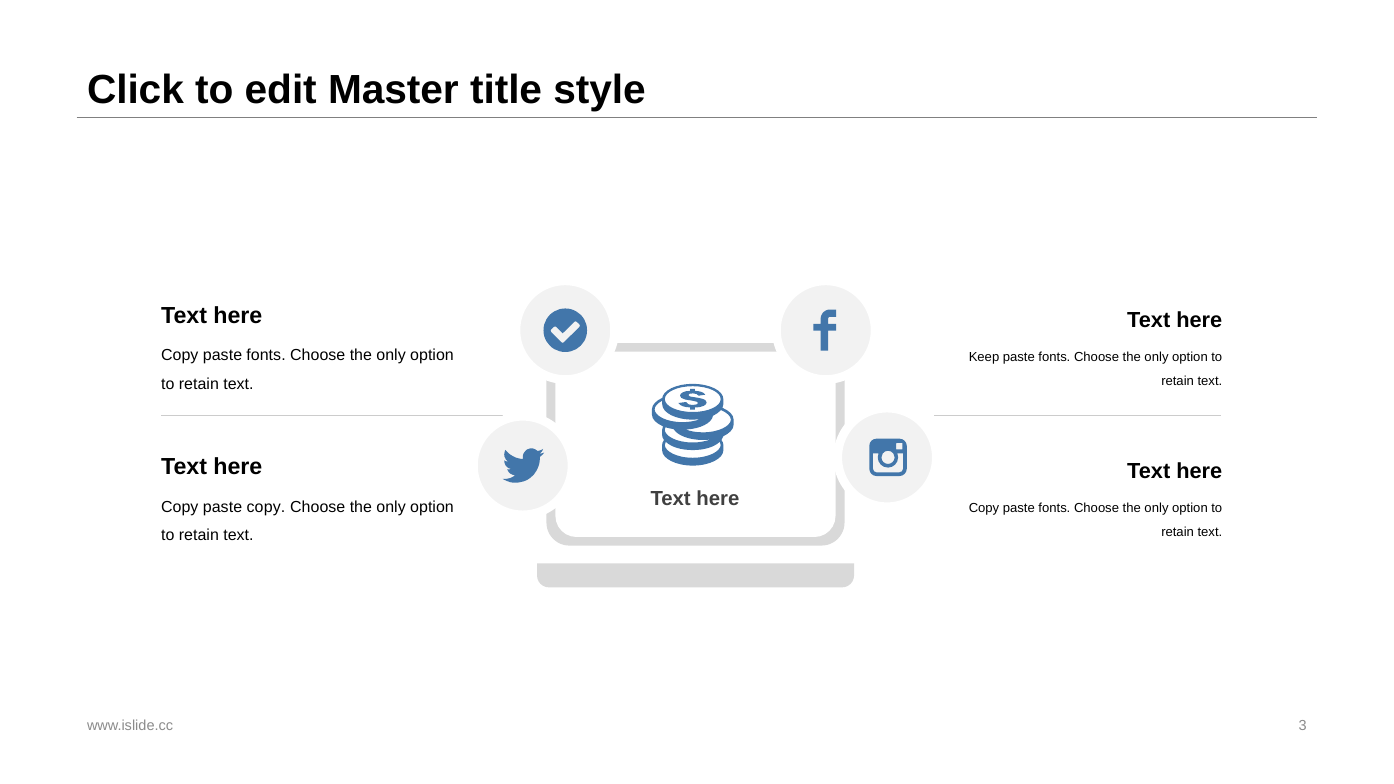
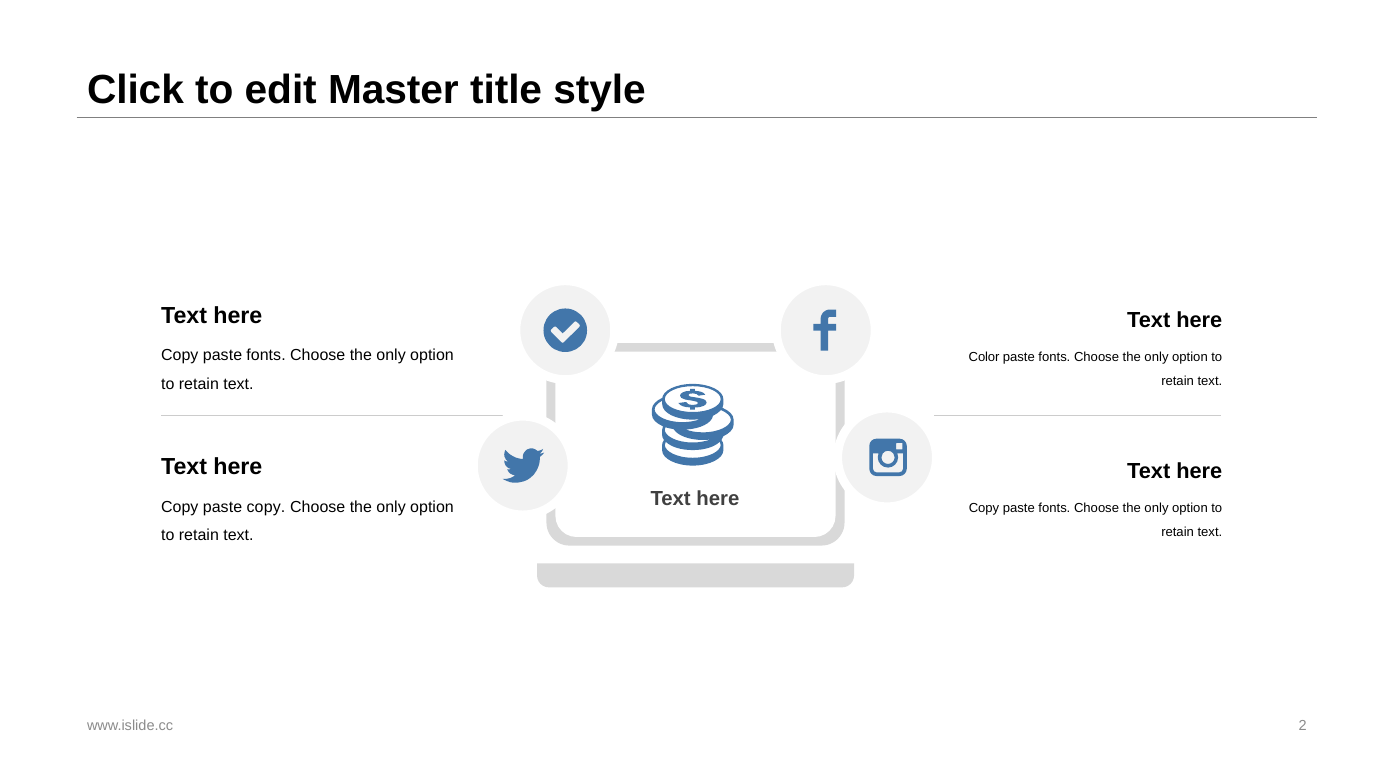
Keep: Keep -> Color
3: 3 -> 2
